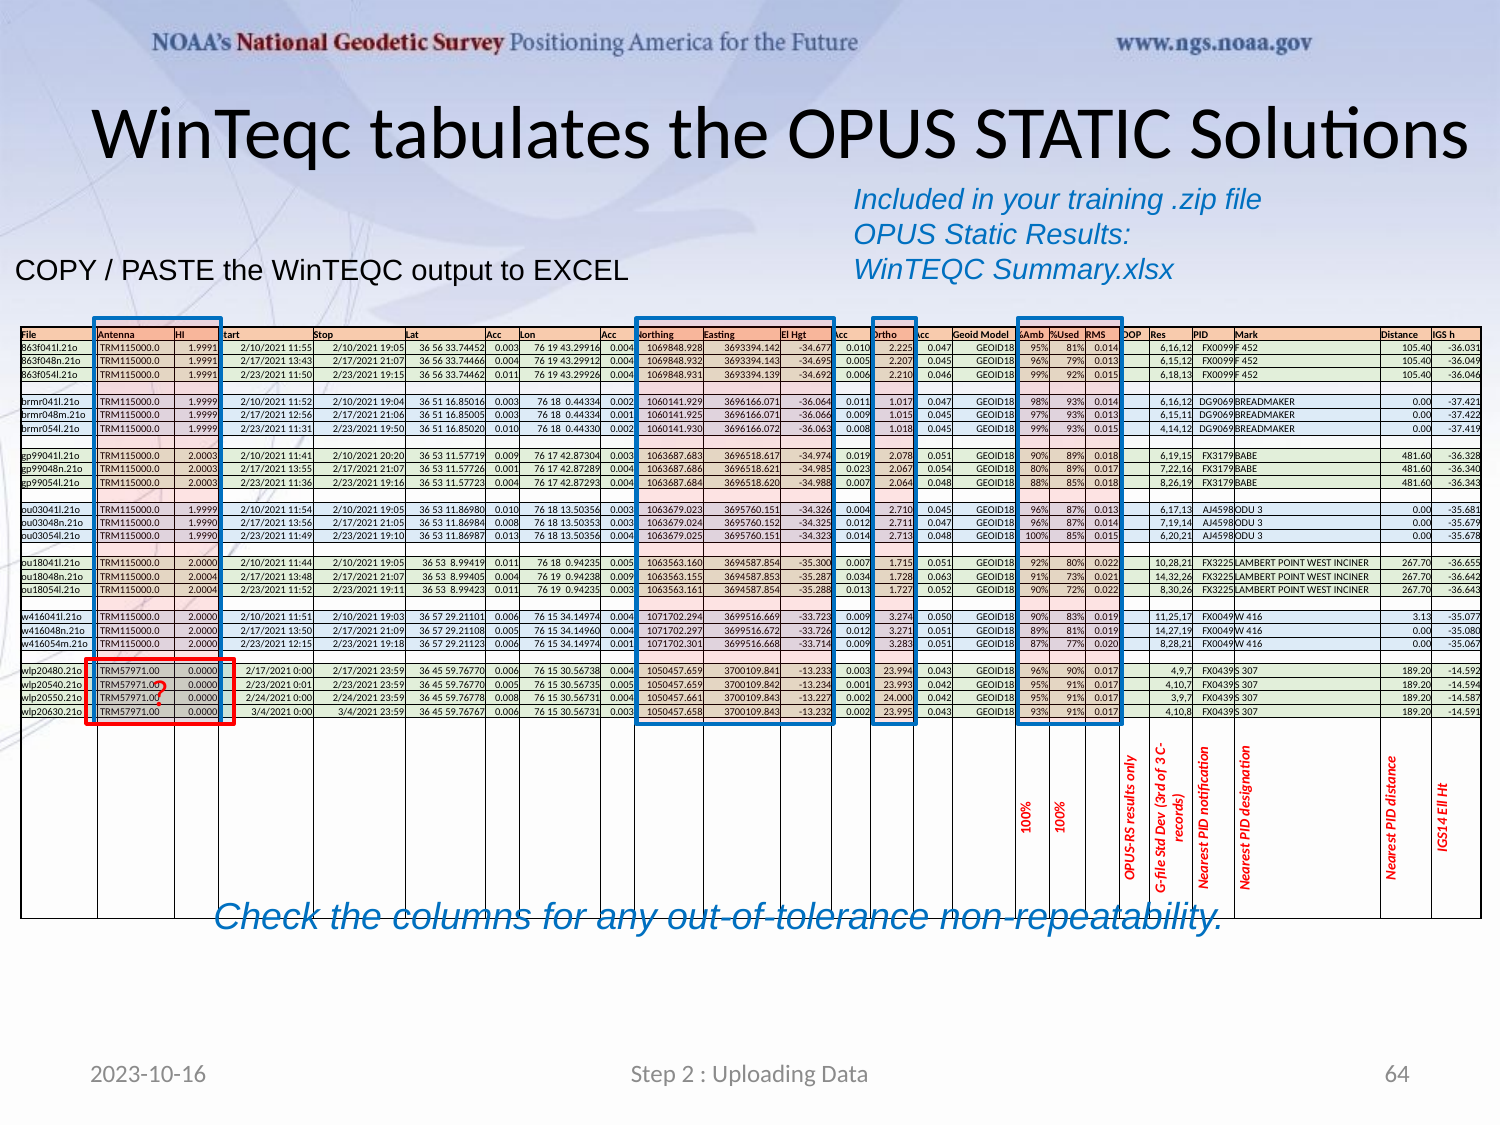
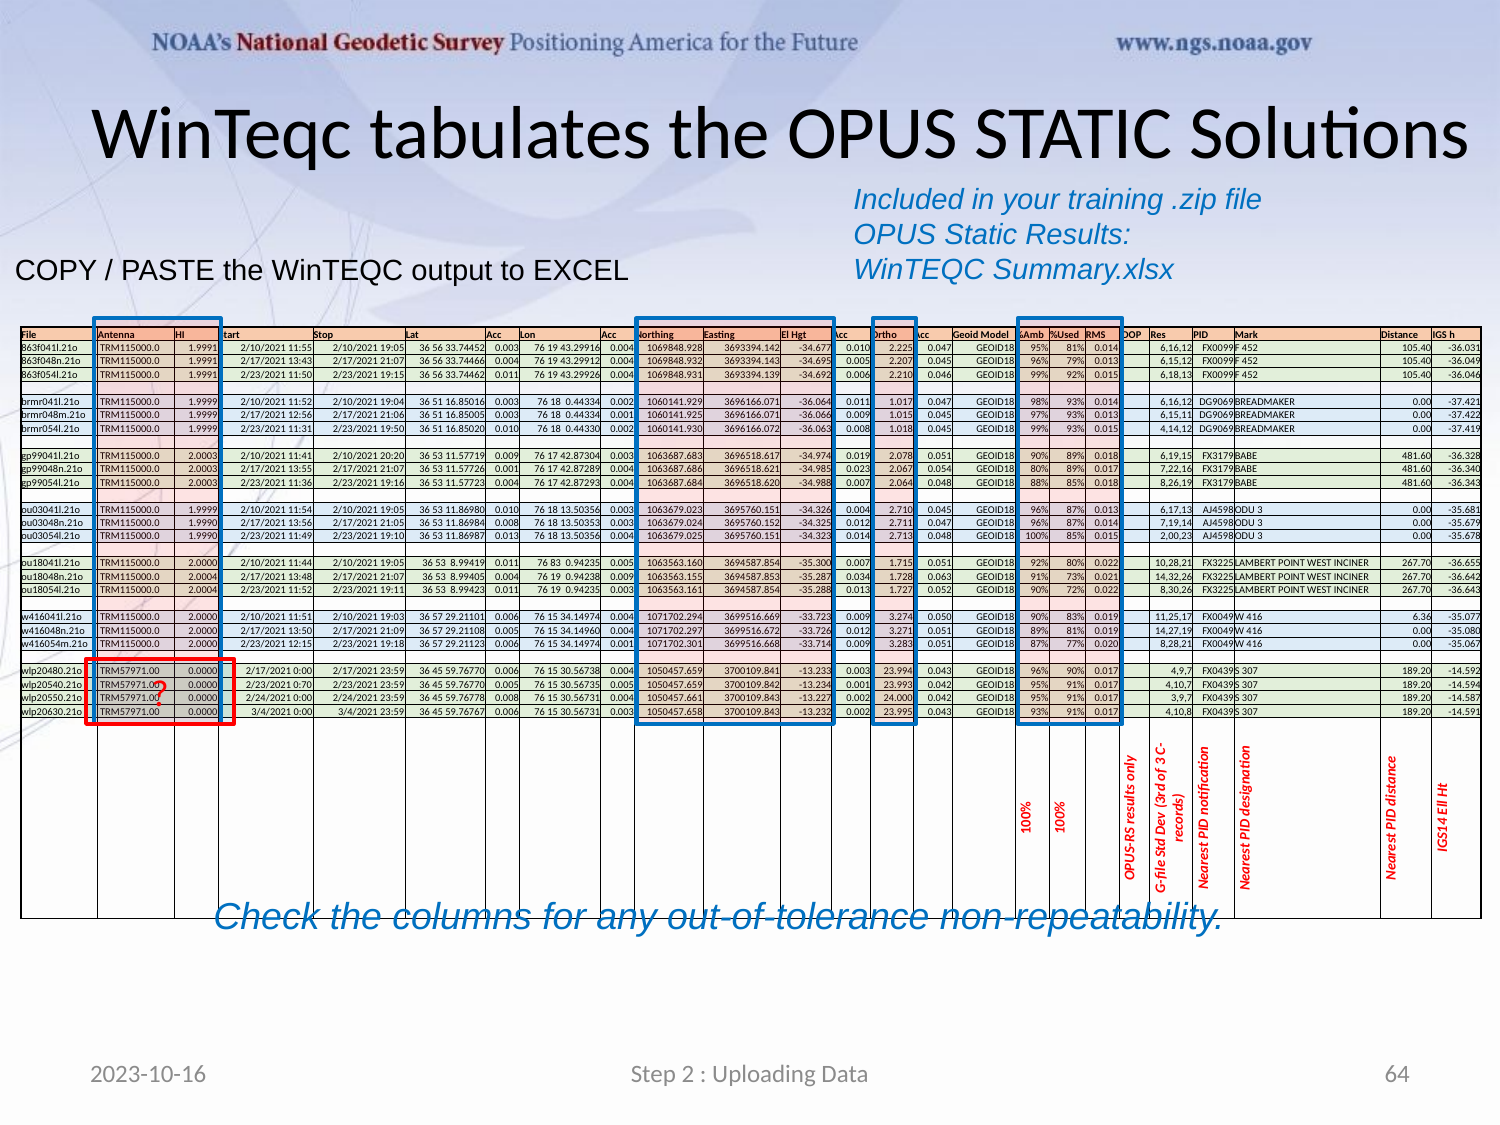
6,20,21: 6,20,21 -> 2,00,23
0.011 76 18: 18 -> 83
3.13: 3.13 -> 6.36
0:01: 0:01 -> 0:70
